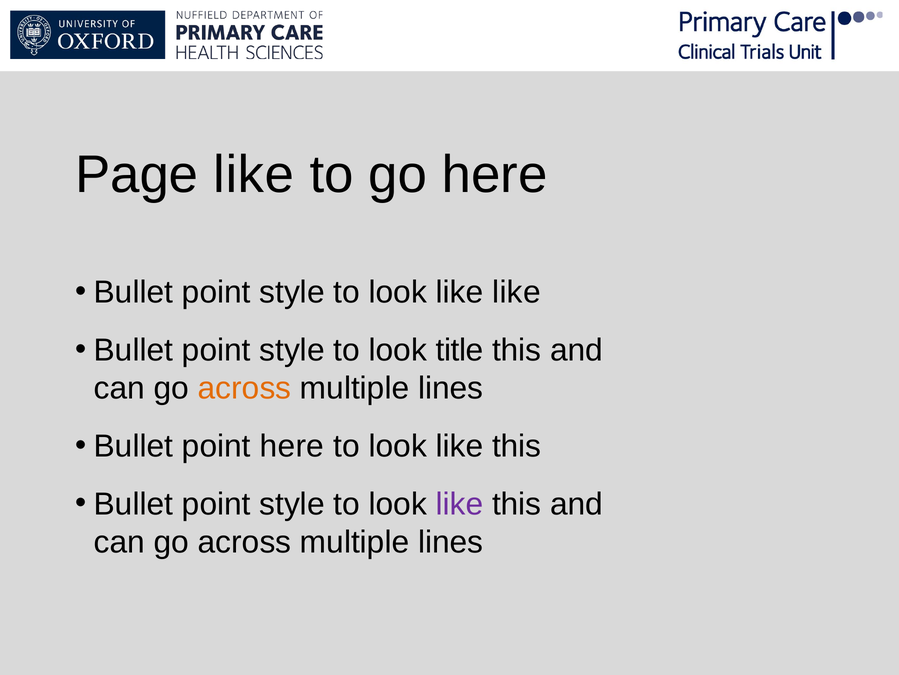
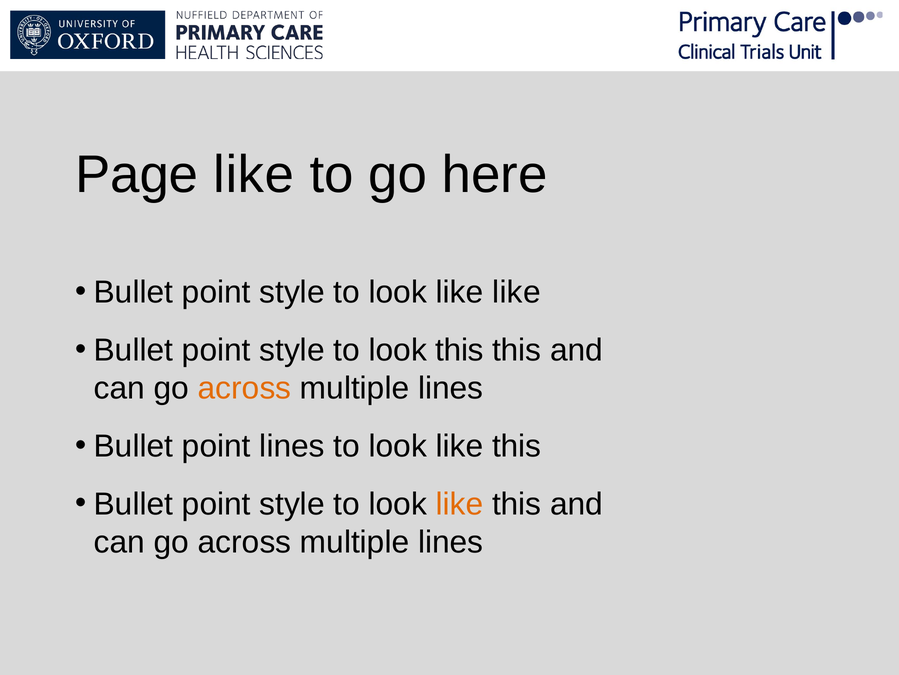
look title: title -> this
point here: here -> lines
like at (459, 504) colour: purple -> orange
